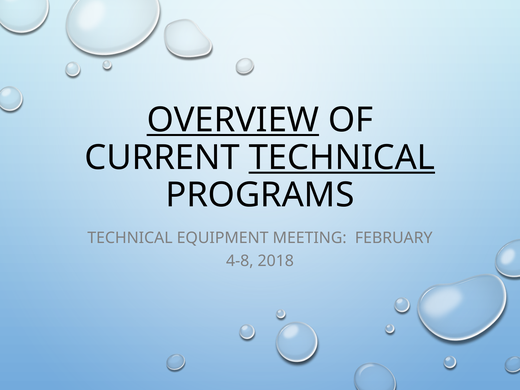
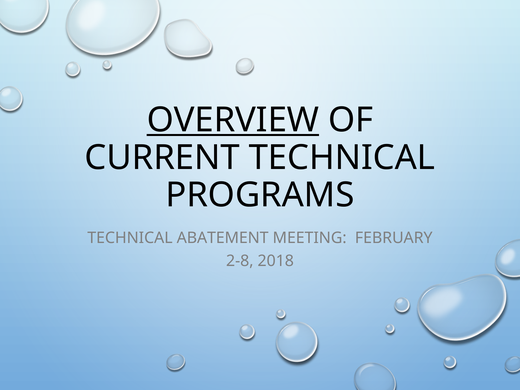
TECHNICAL at (342, 158) underline: present -> none
EQUIPMENT: EQUIPMENT -> ABATEMENT
4-8: 4-8 -> 2-8
